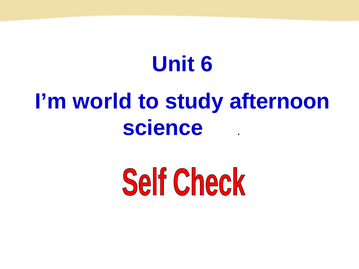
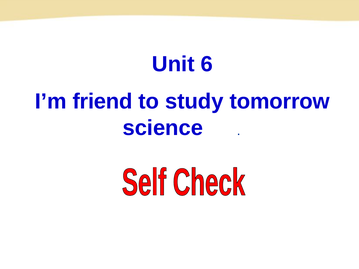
world: world -> friend
afternoon: afternoon -> tomorrow
